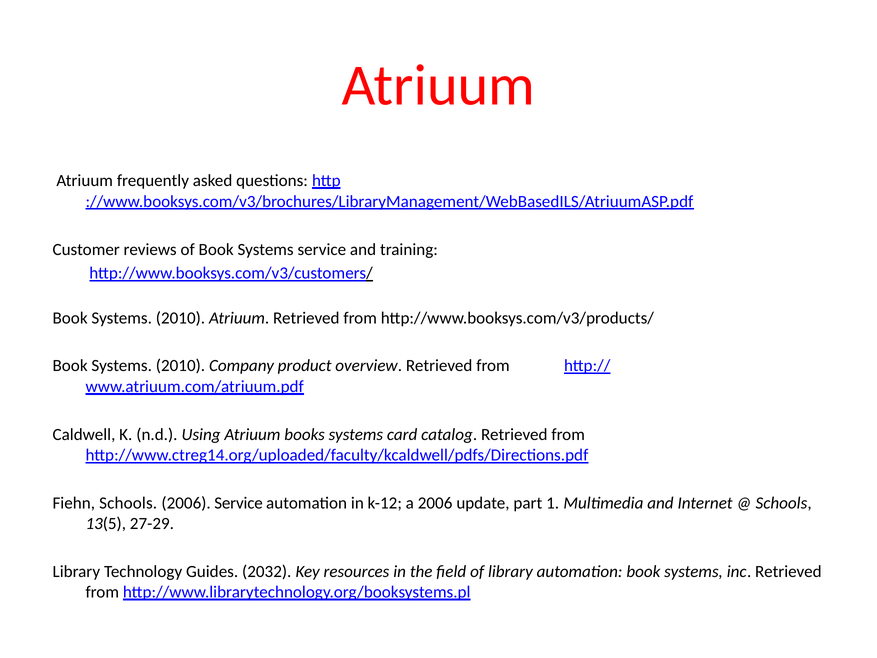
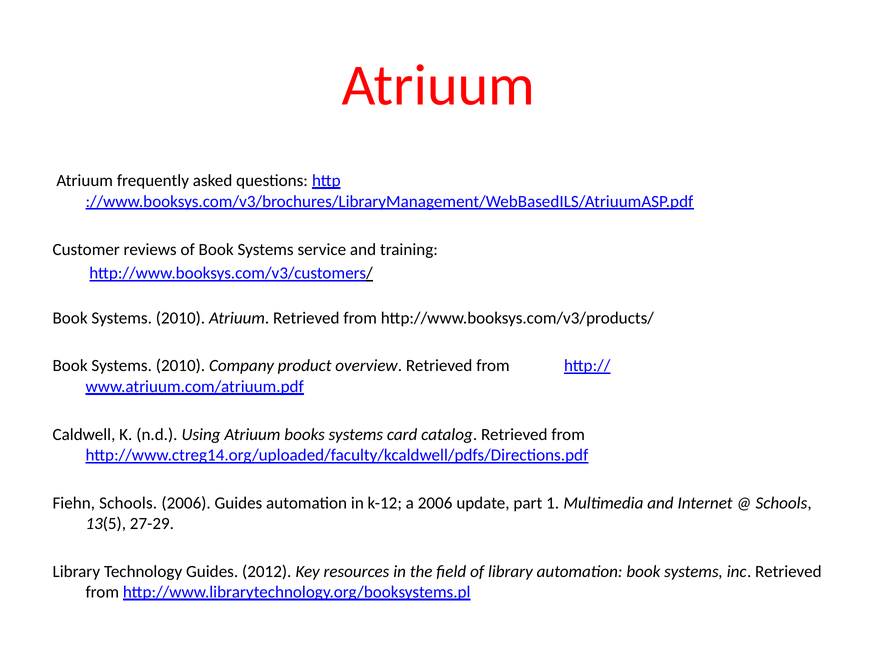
2006 Service: Service -> Guides
2032: 2032 -> 2012
